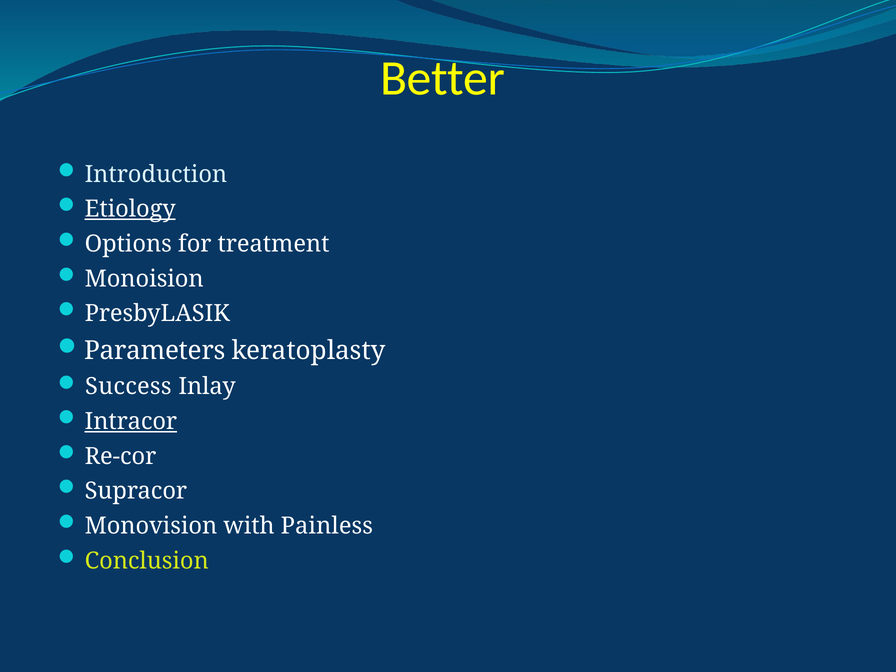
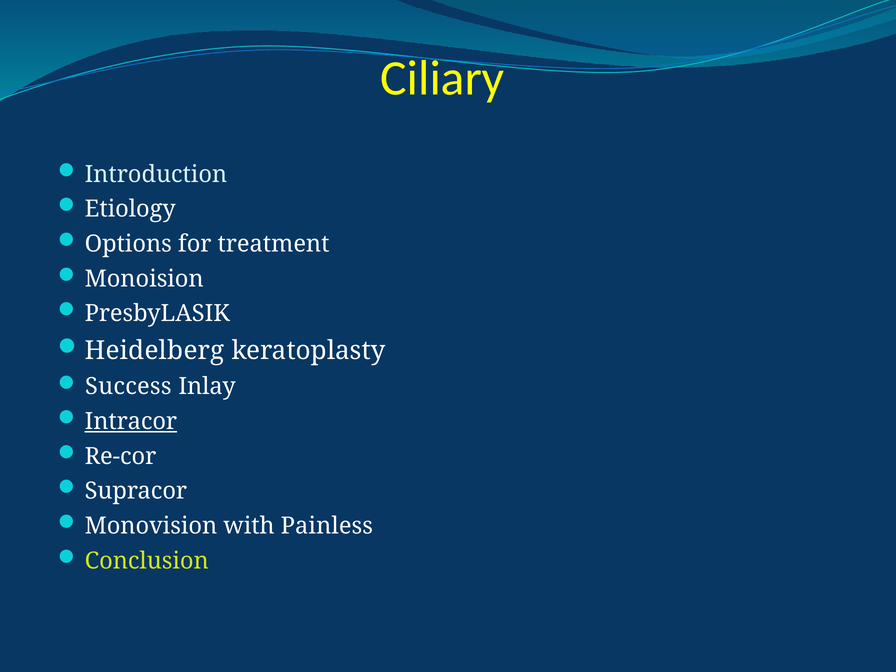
Better: Better -> Ciliary
Etiology underline: present -> none
Parameters: Parameters -> Heidelberg
